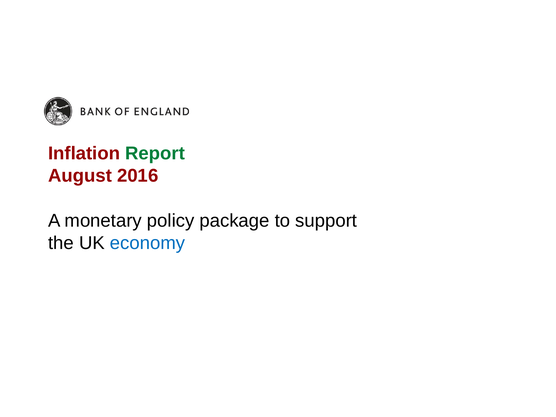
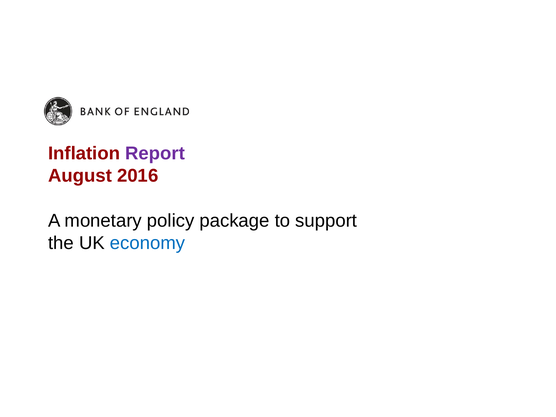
Report colour: green -> purple
